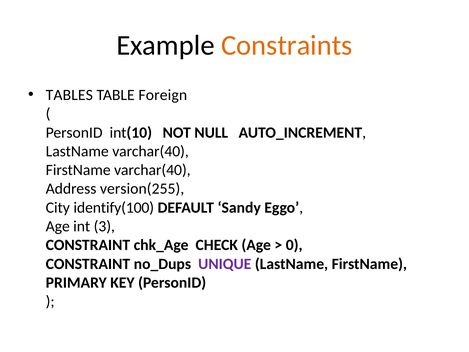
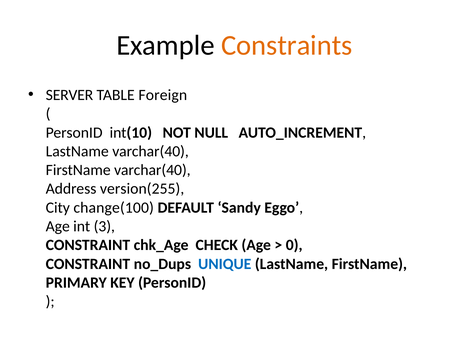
TABLES: TABLES -> SERVER
identify(100: identify(100 -> change(100
UNIQUE colour: purple -> blue
